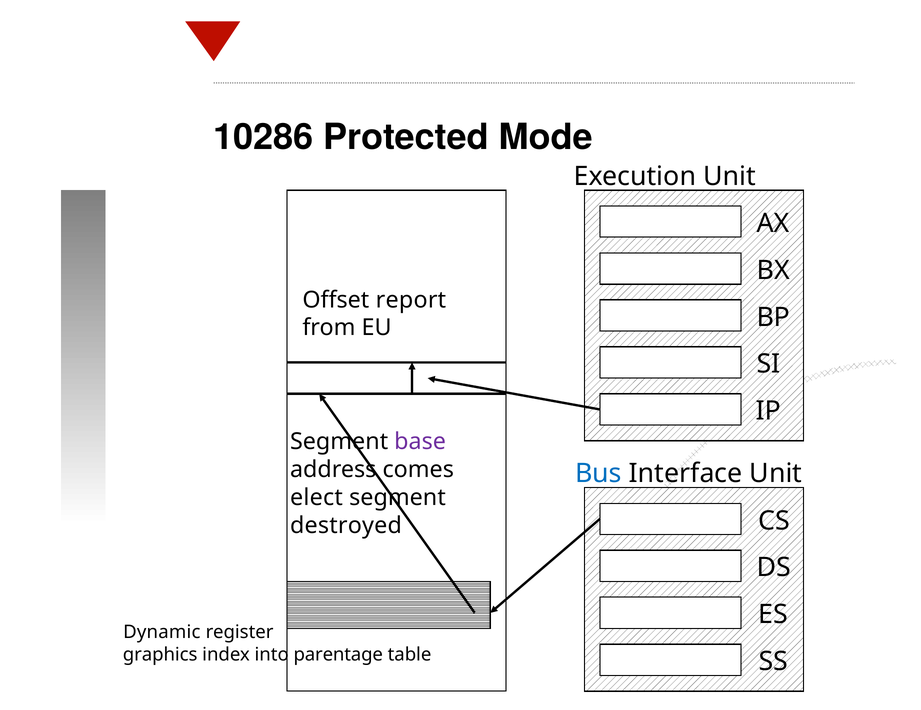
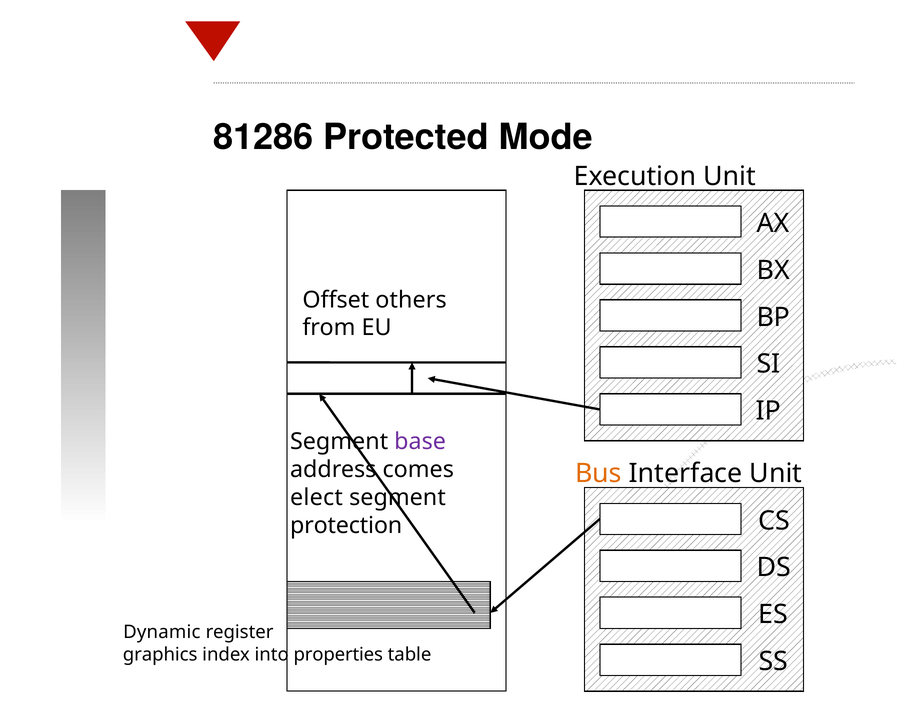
10286: 10286 -> 81286
report: report -> others
Bus colour: blue -> orange
destroyed: destroyed -> protection
parentage: parentage -> properties
